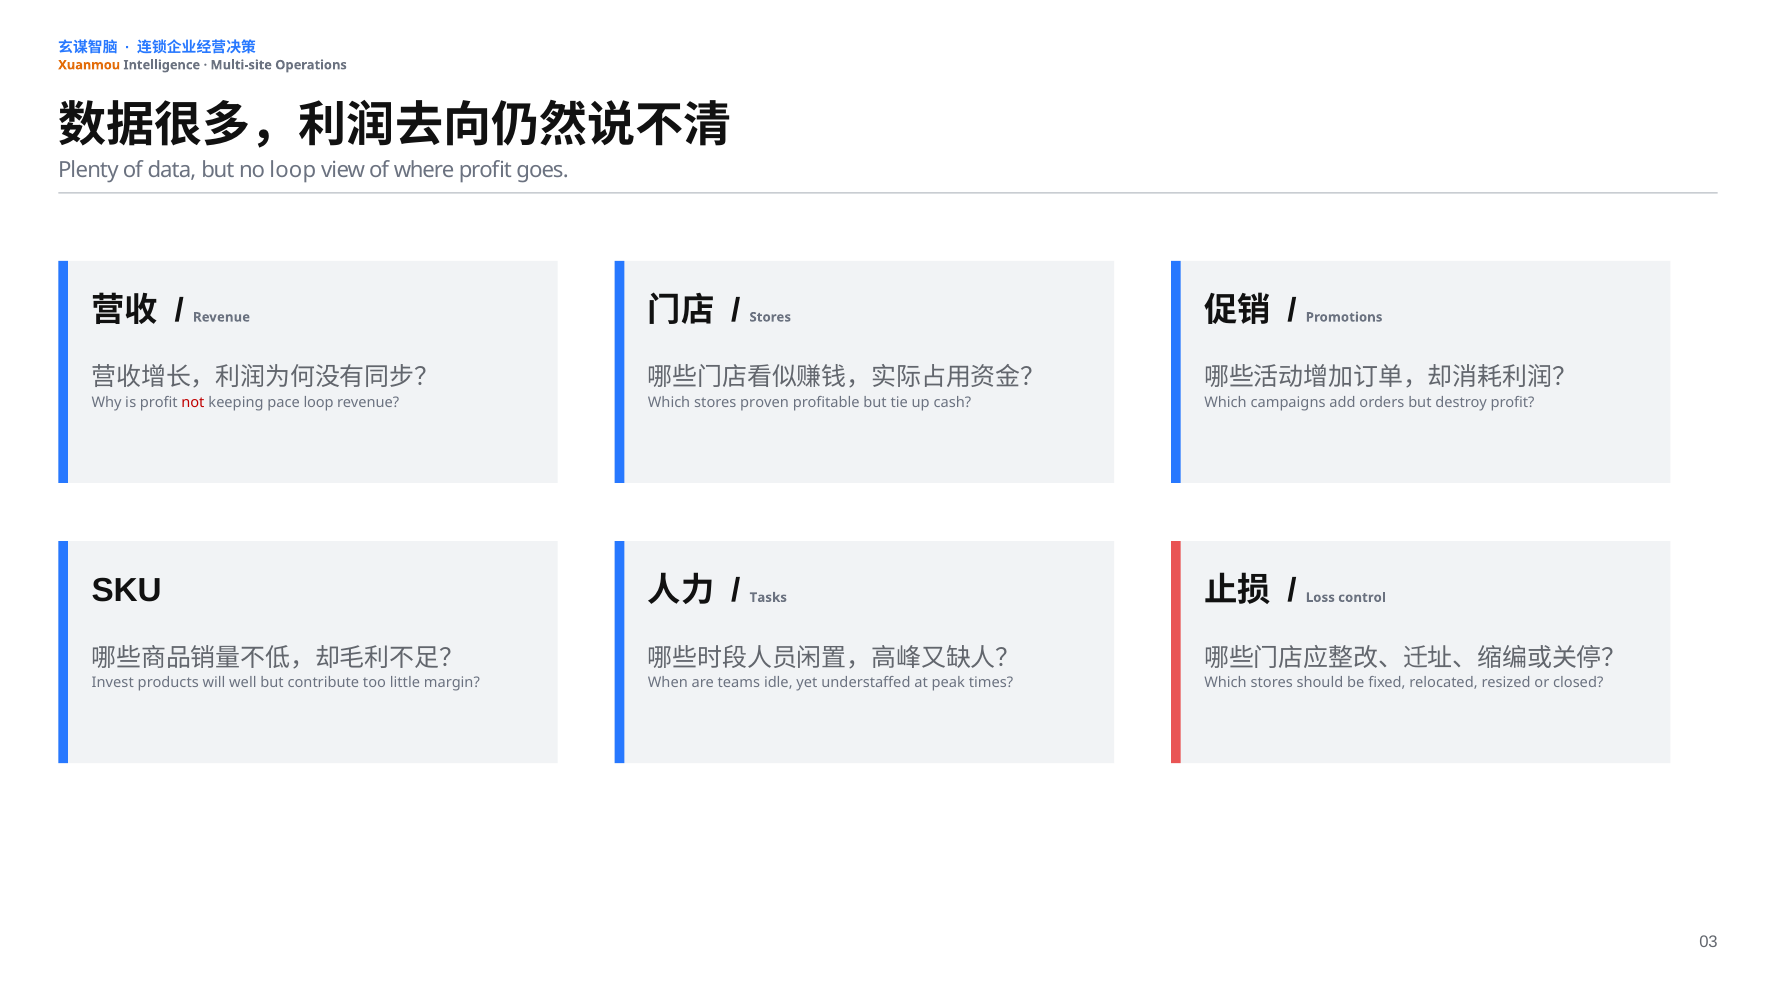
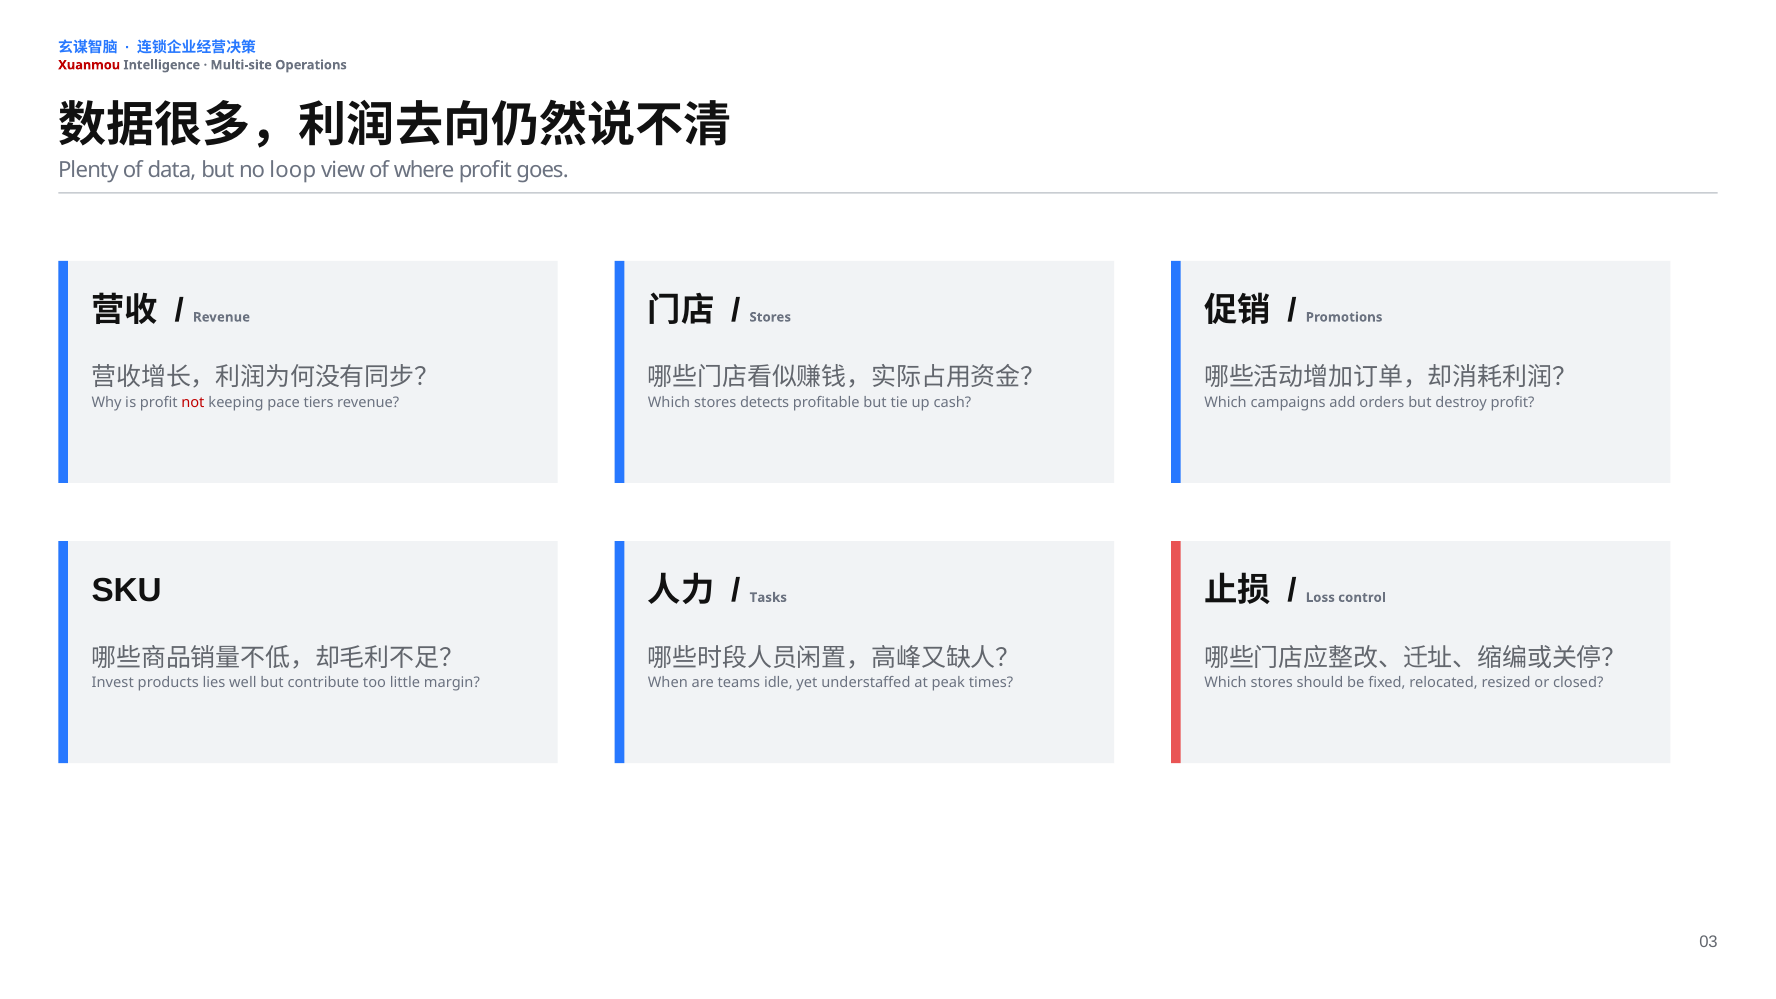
Xuanmou colour: orange -> red
pace loop: loop -> tiers
proven: proven -> detects
will: will -> lies
